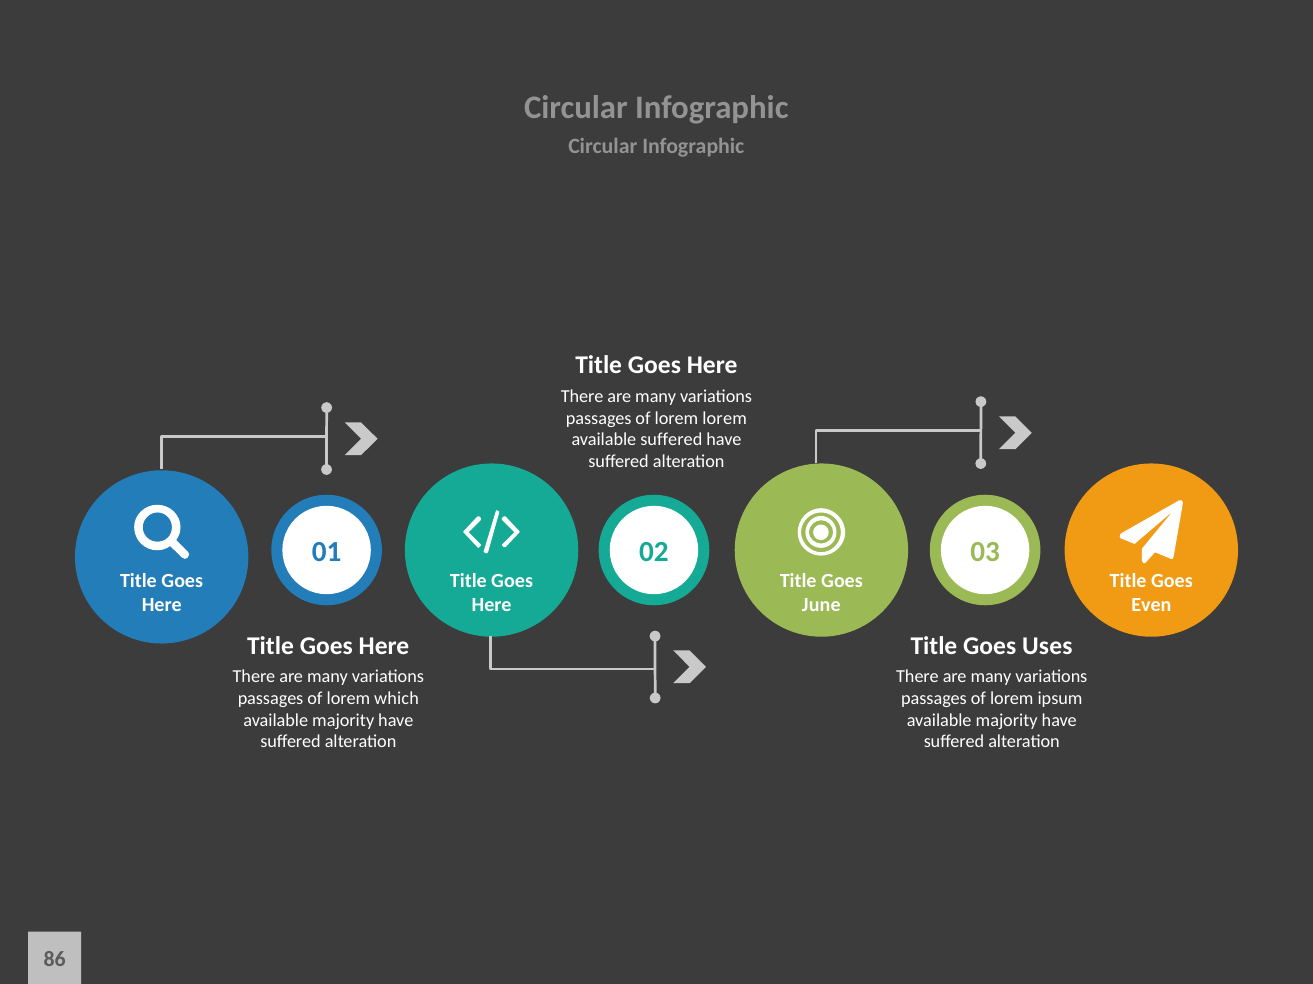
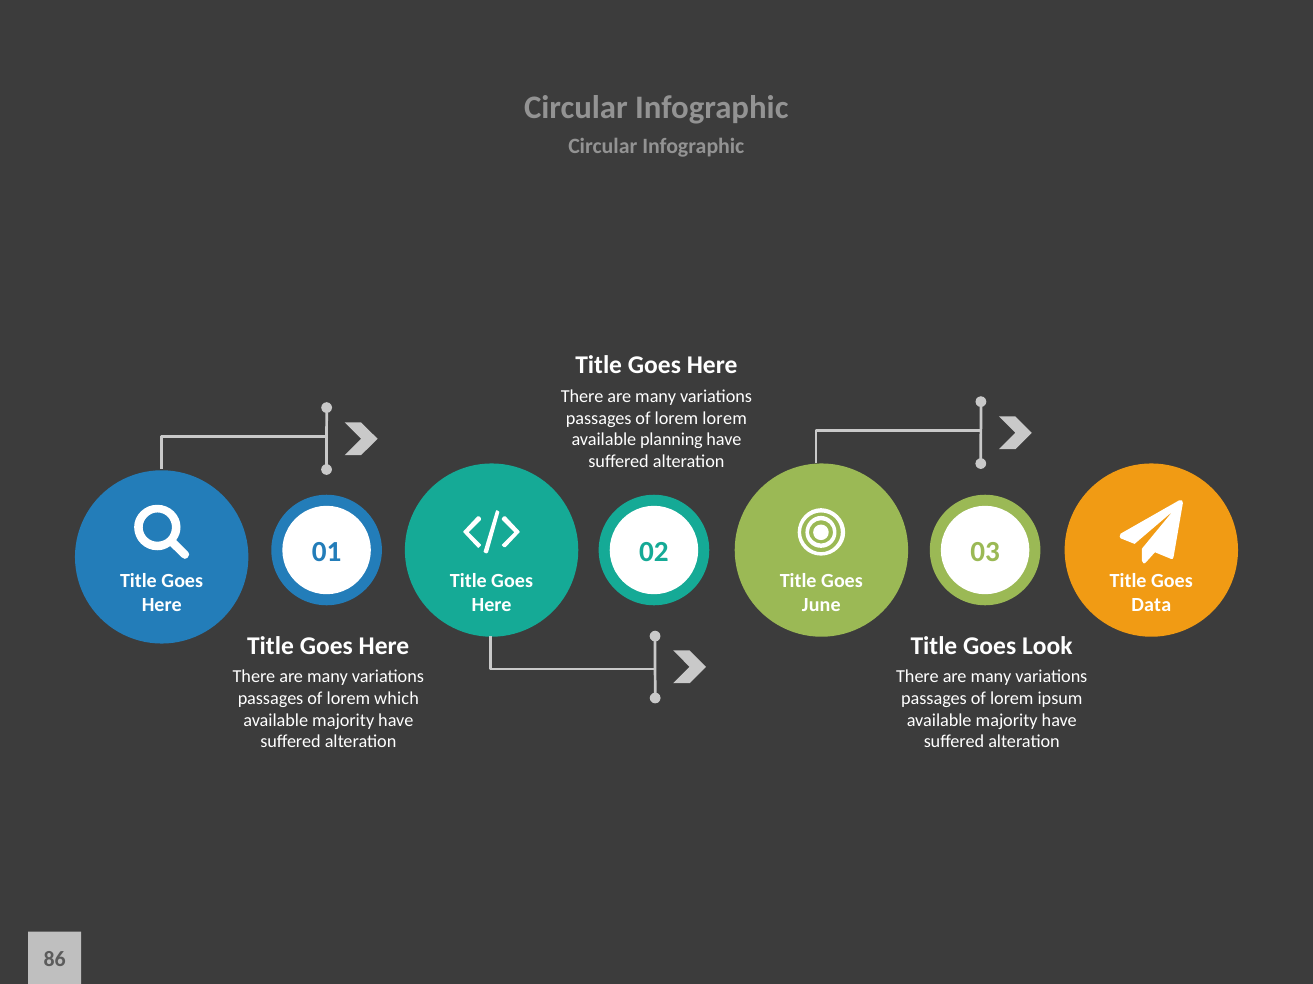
available suffered: suffered -> planning
Even: Even -> Data
Uses: Uses -> Look
